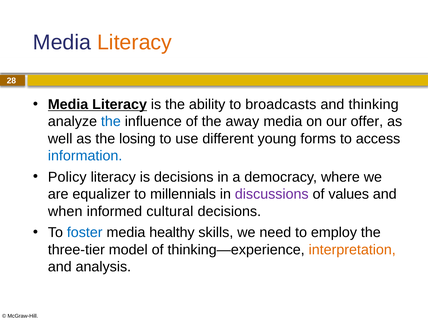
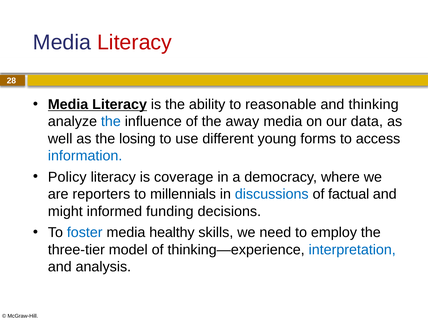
Literacy at (135, 42) colour: orange -> red
broadcasts: broadcasts -> reasonable
offer: offer -> data
is decisions: decisions -> coverage
equalizer: equalizer -> reporters
discussions colour: purple -> blue
values: values -> factual
when: when -> might
cultural: cultural -> funding
interpretation colour: orange -> blue
